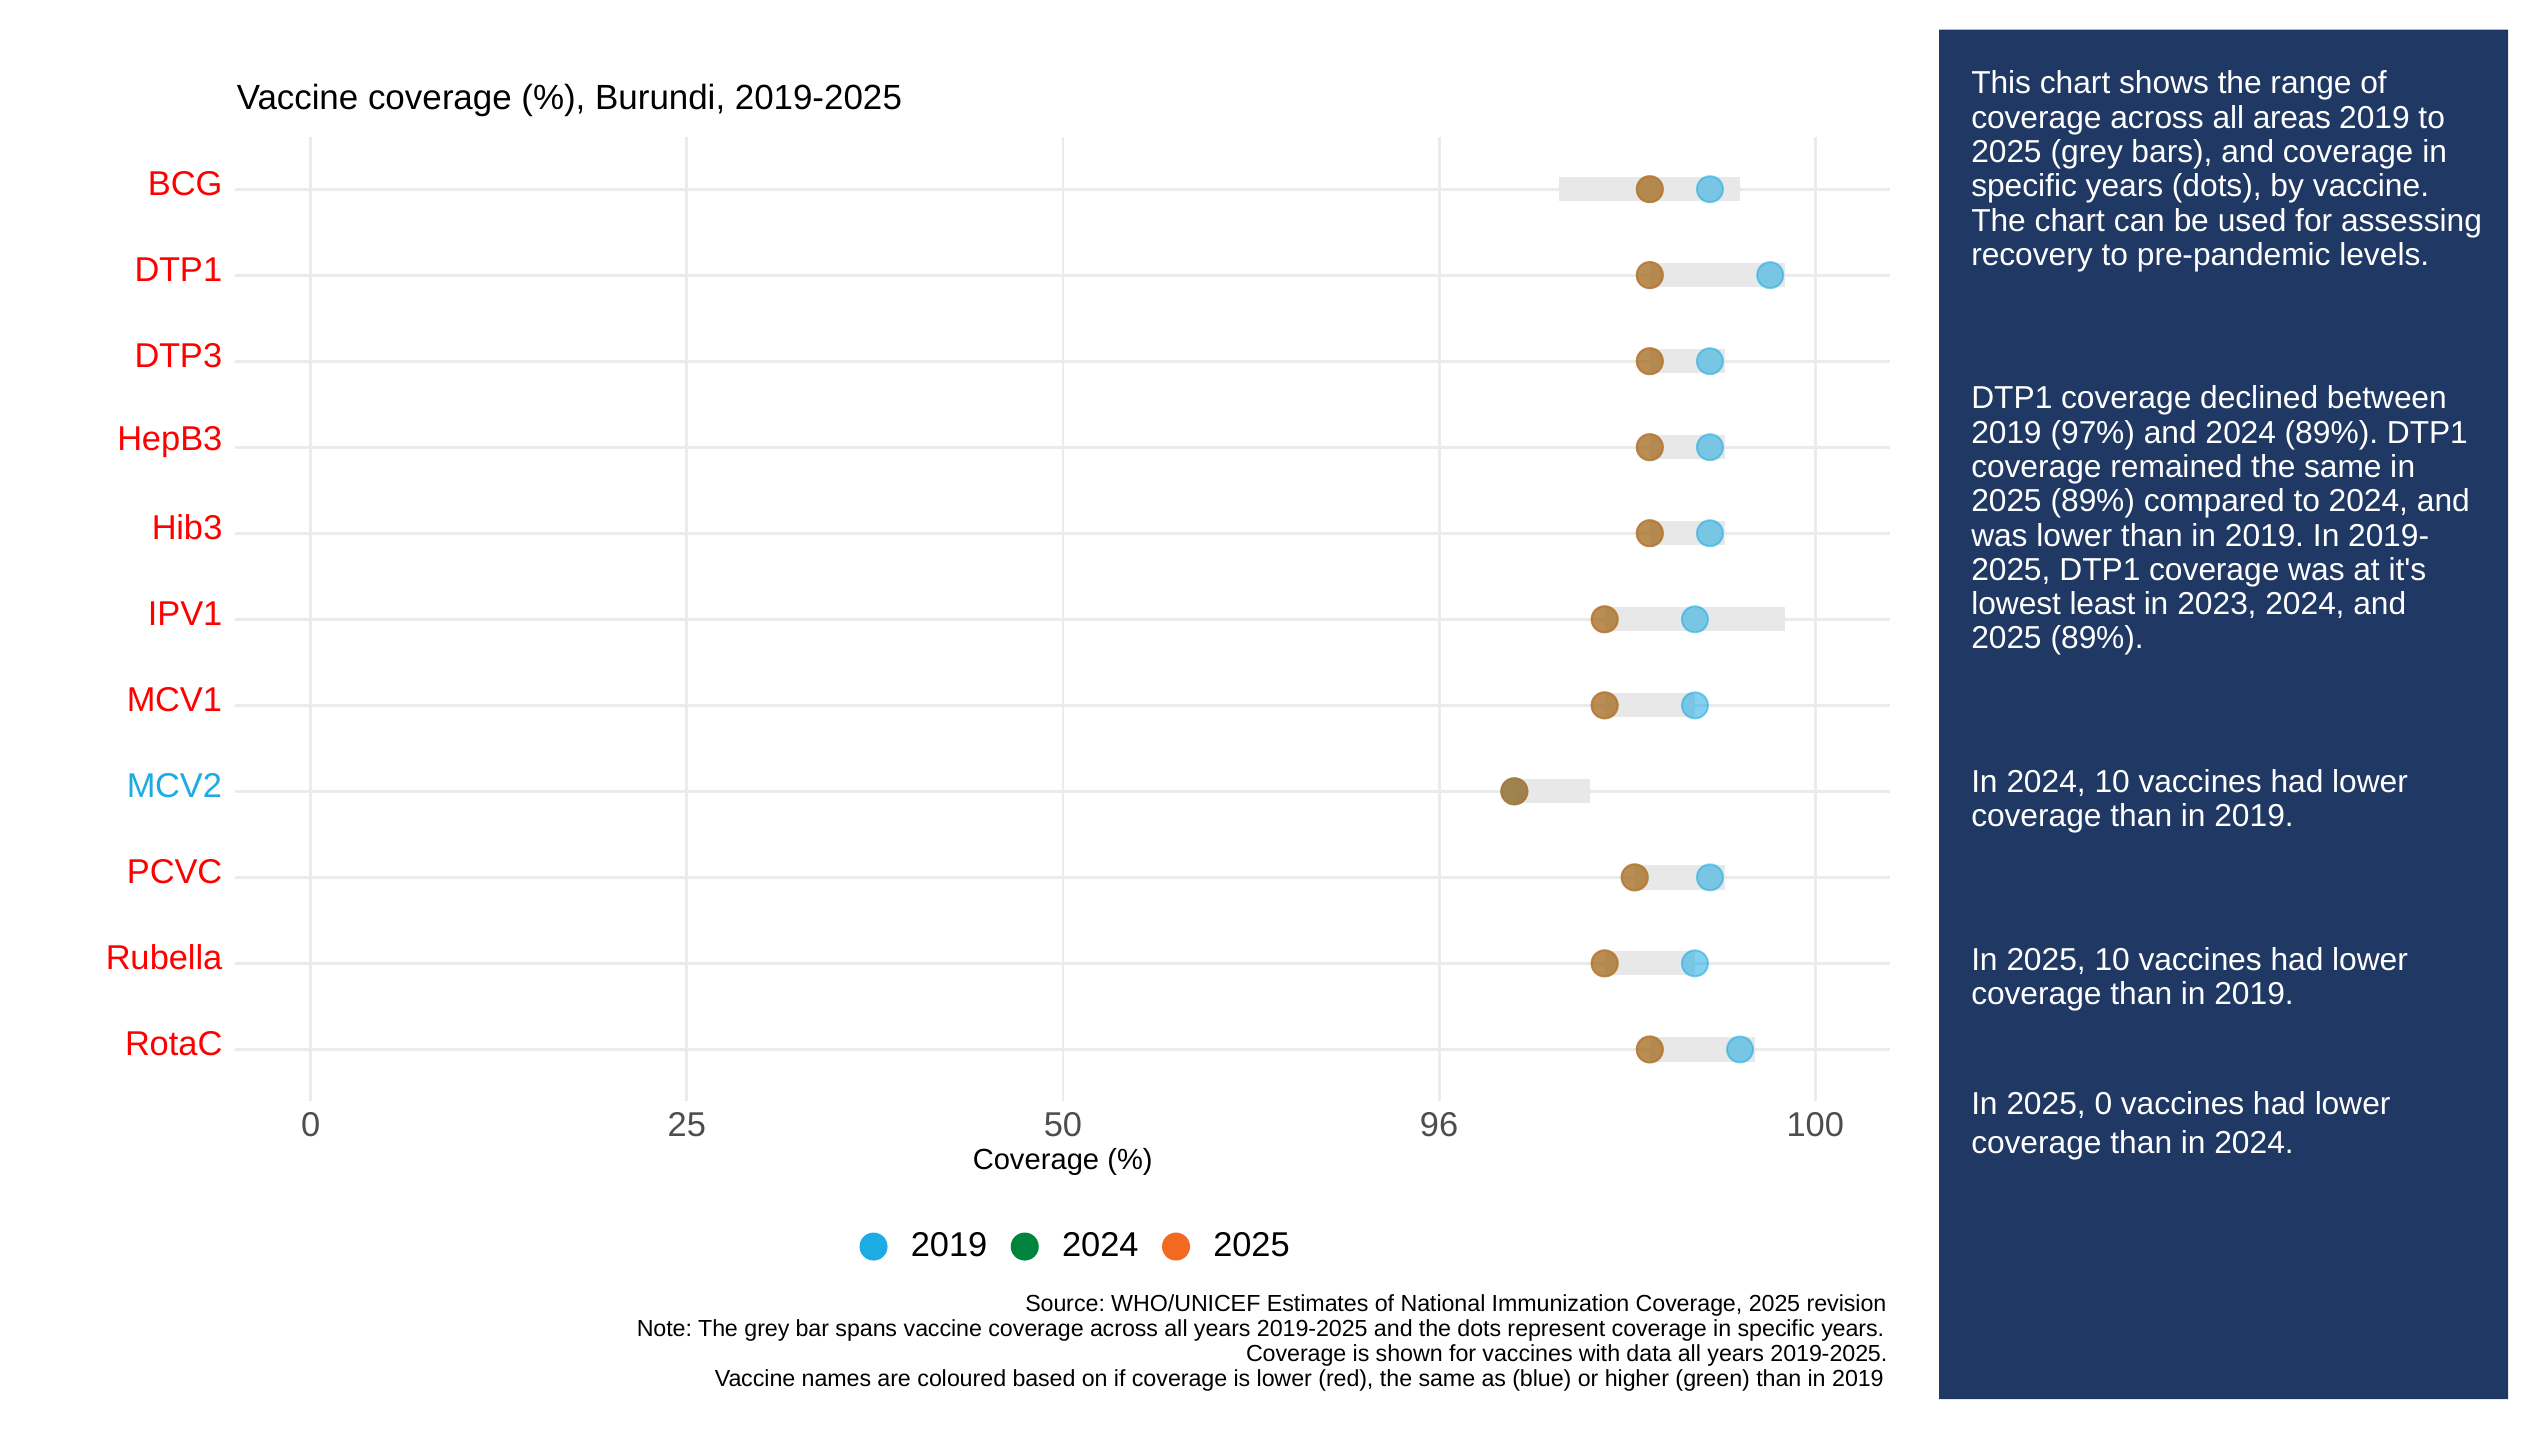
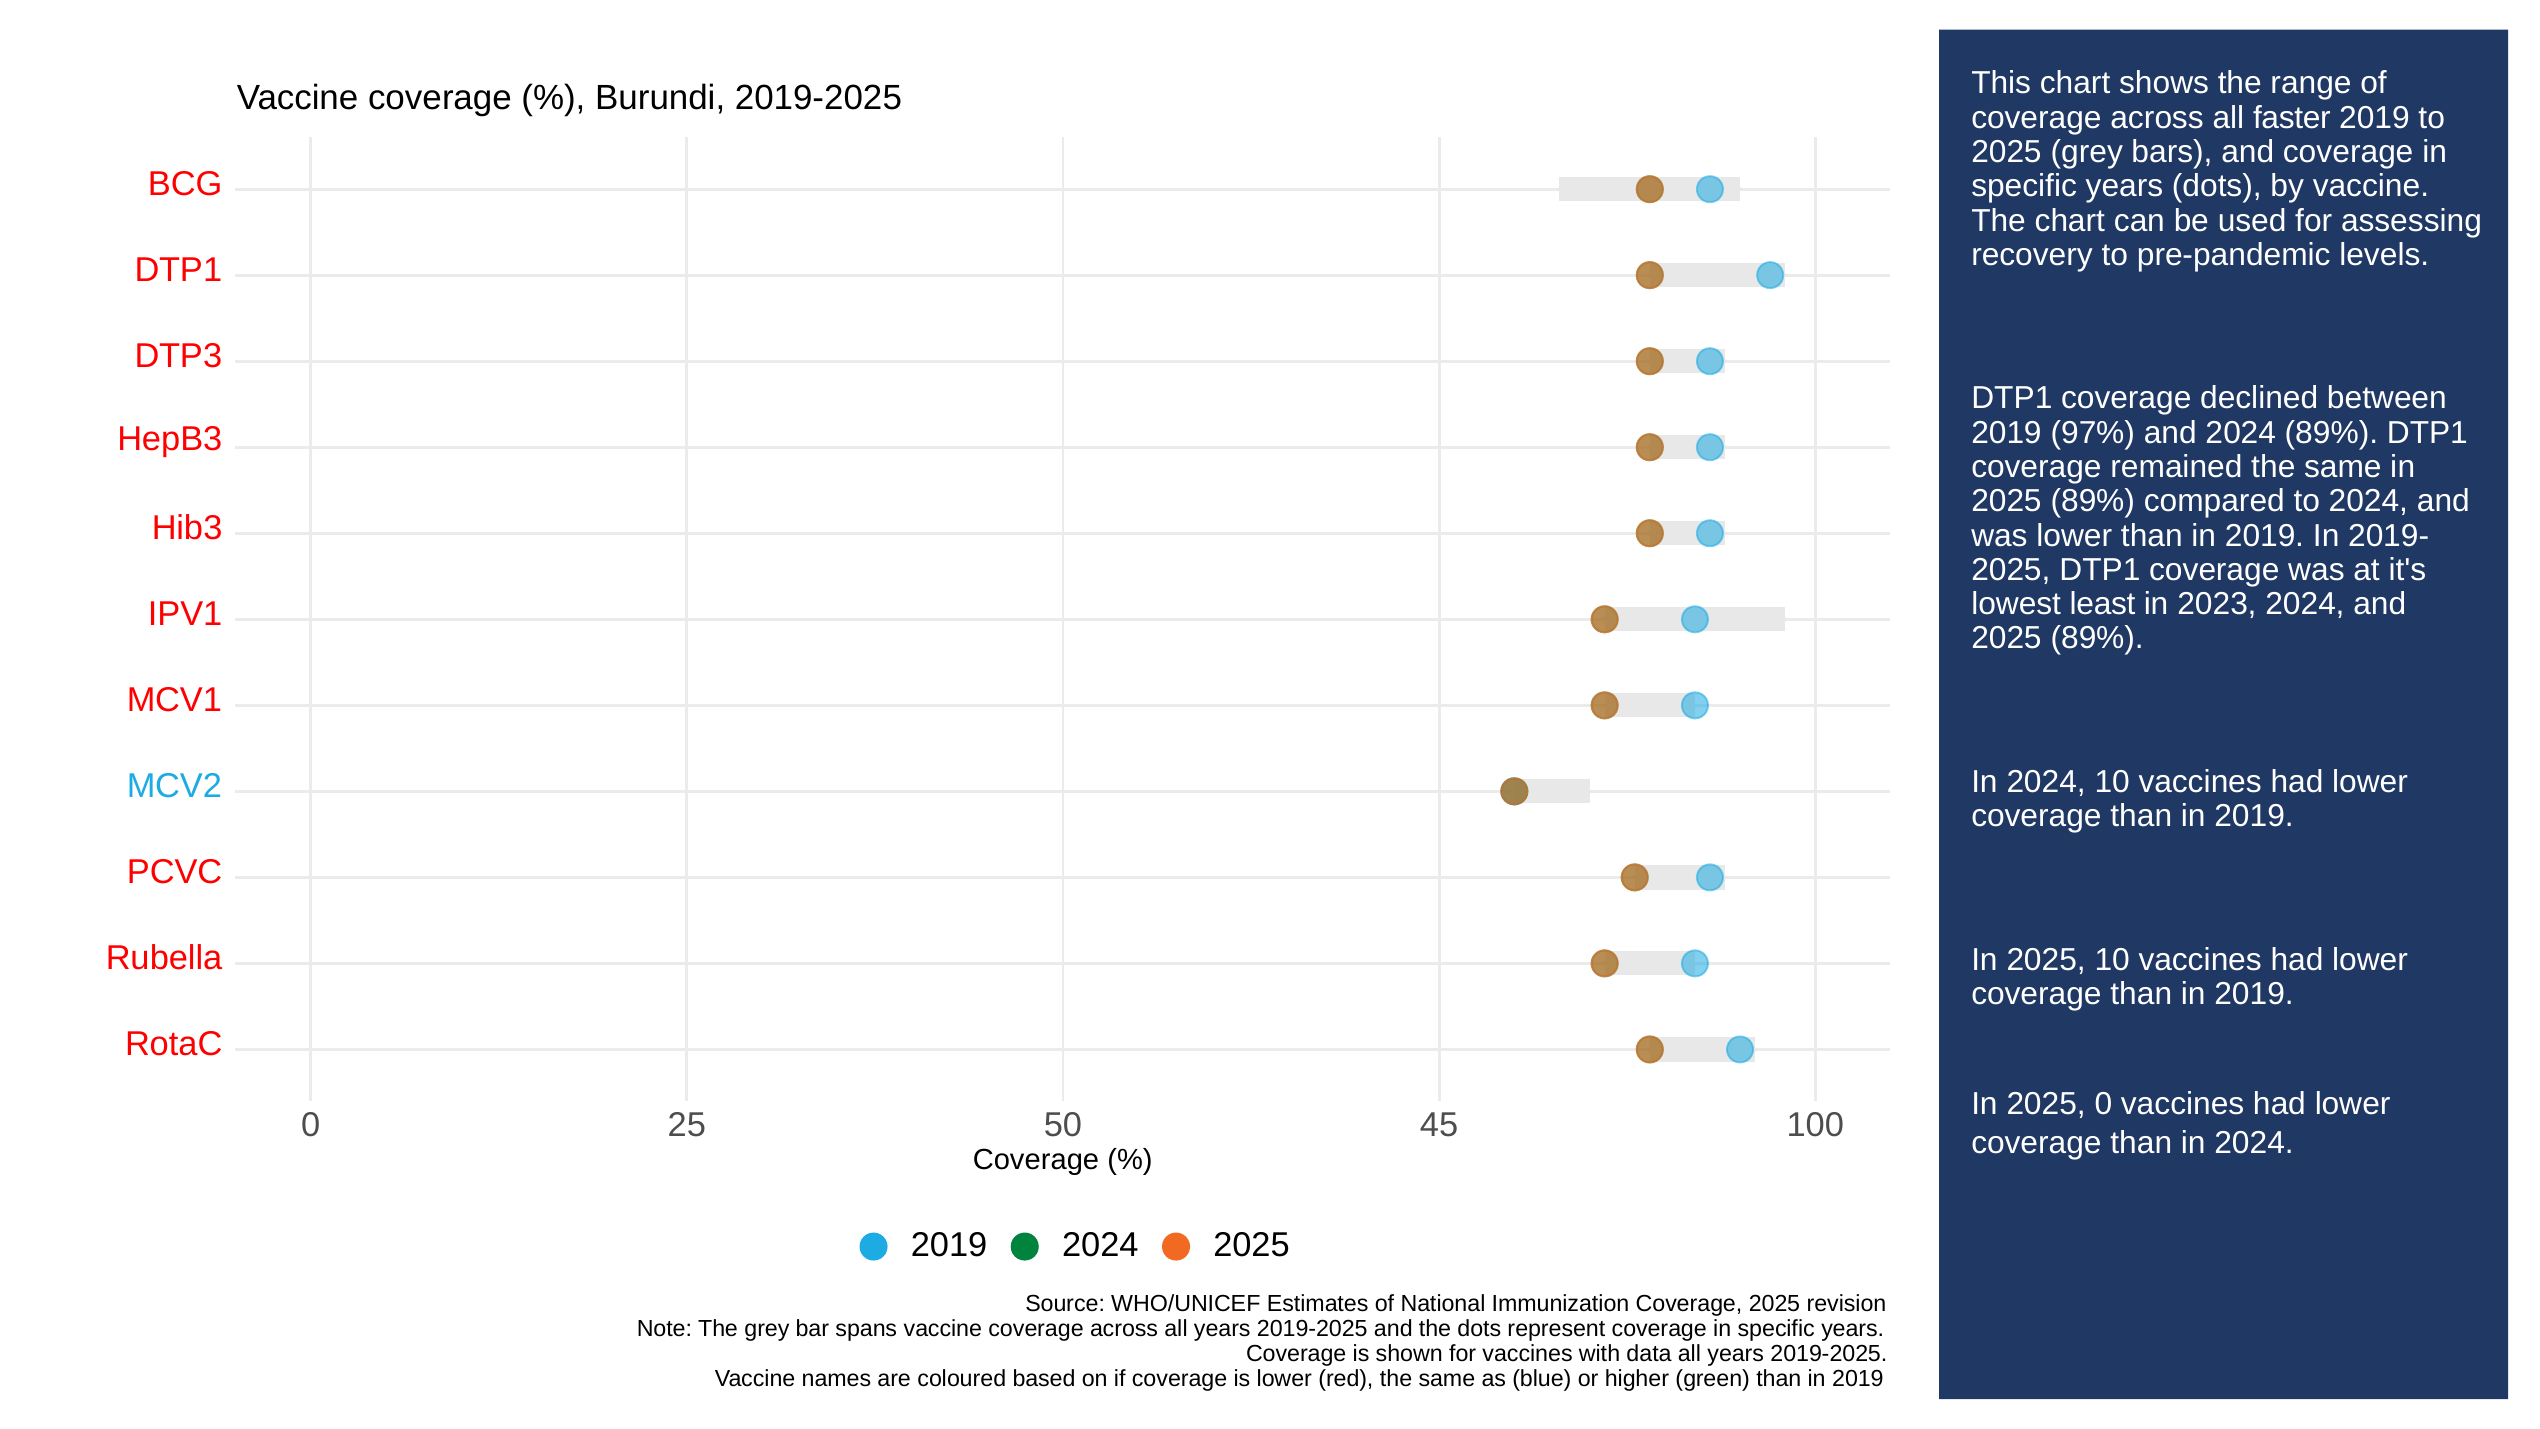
areas: areas -> faster
96: 96 -> 45
